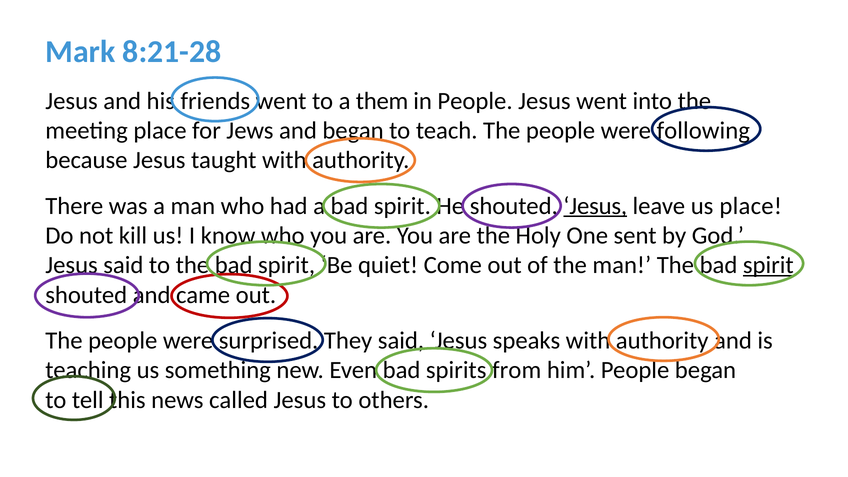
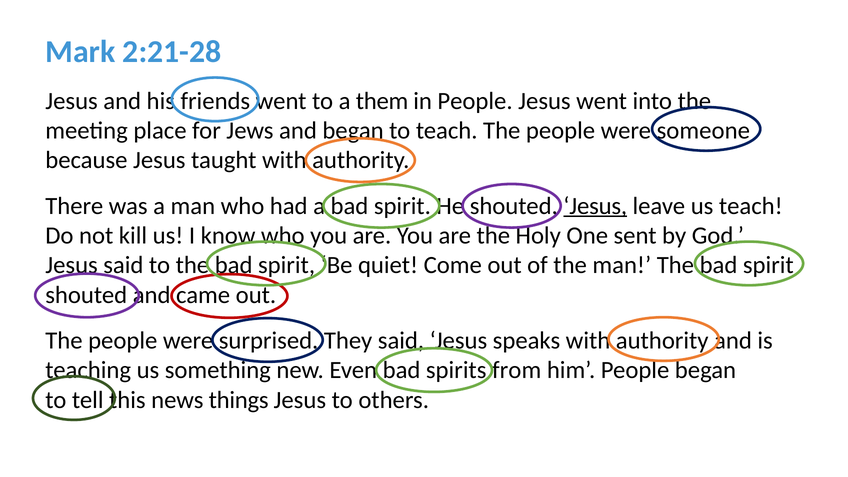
8:21-28: 8:21-28 -> 2:21-28
following: following -> someone
us place: place -> teach
spirit at (768, 265) underline: present -> none
called: called -> things
